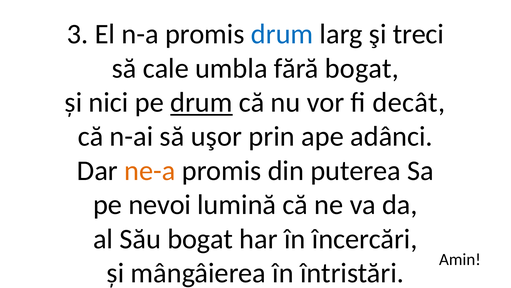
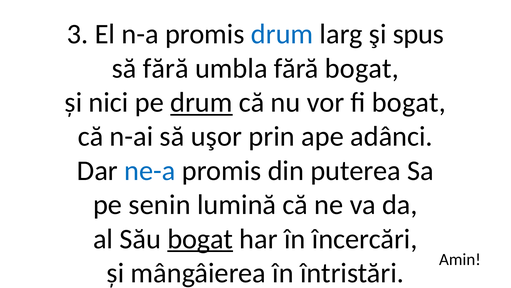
treci: treci -> spus
să cale: cale -> fără
fi decât: decât -> bogat
ne-a colour: orange -> blue
nevoi: nevoi -> senin
bogat at (200, 239) underline: none -> present
